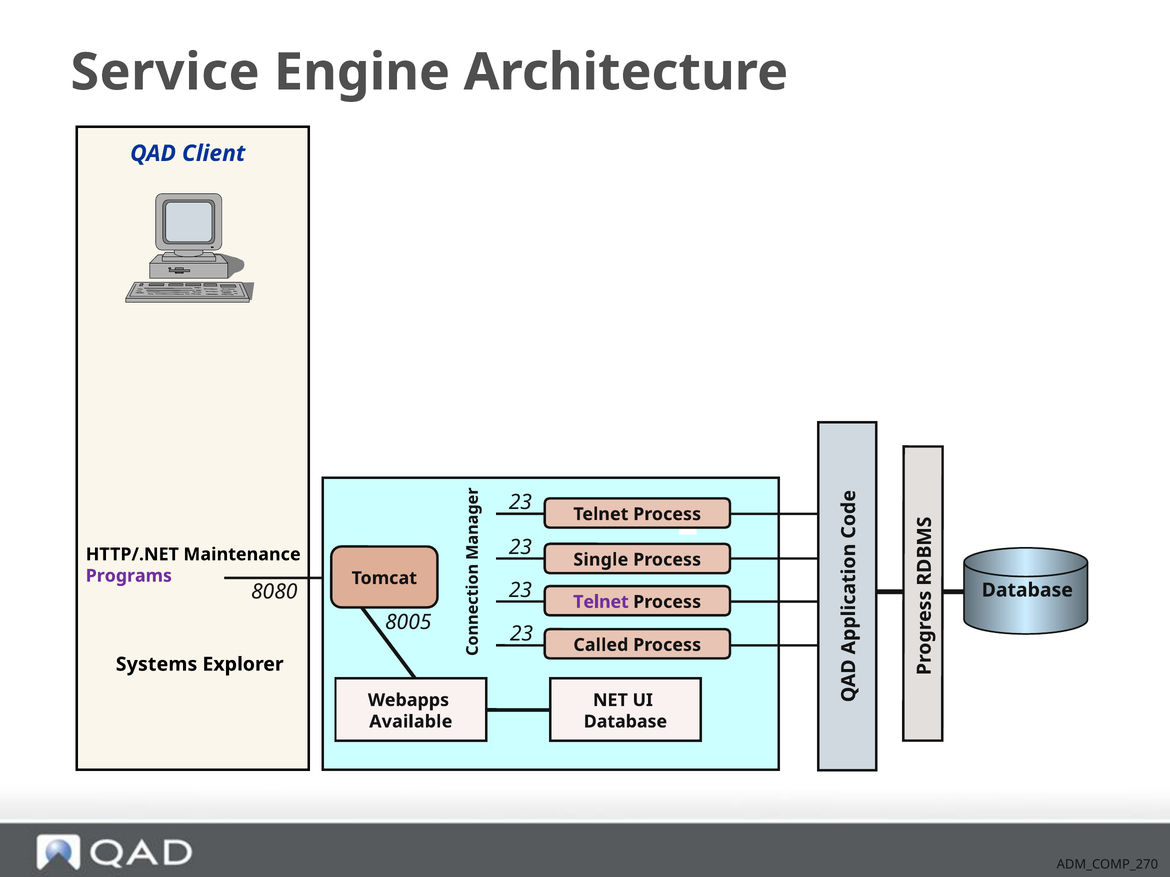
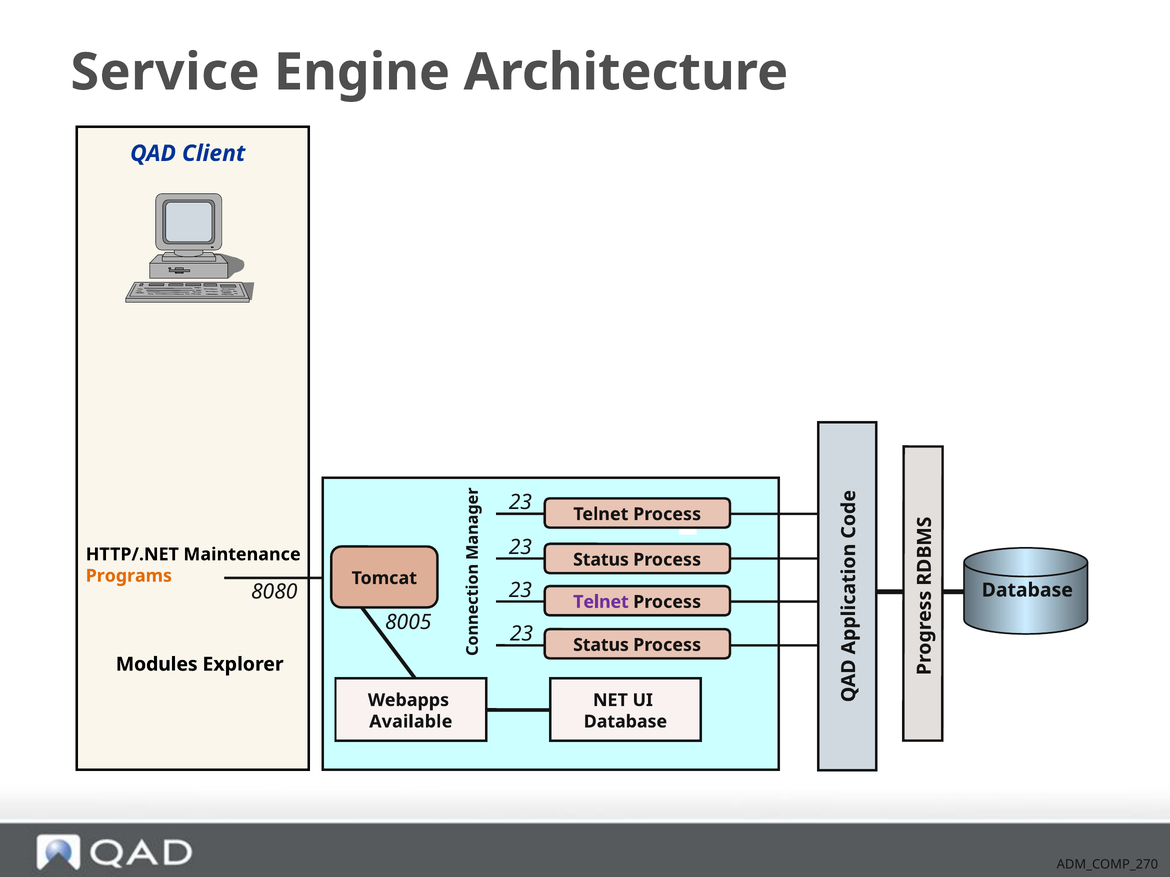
Single at (601, 560): Single -> Status
Programs colour: purple -> orange
Called at (601, 645): Called -> Status
Systems: Systems -> Modules
